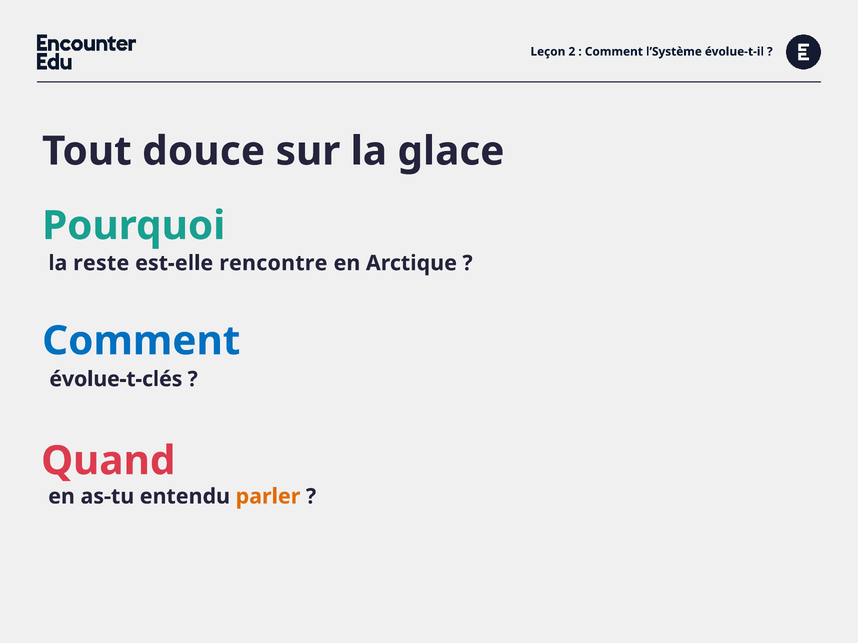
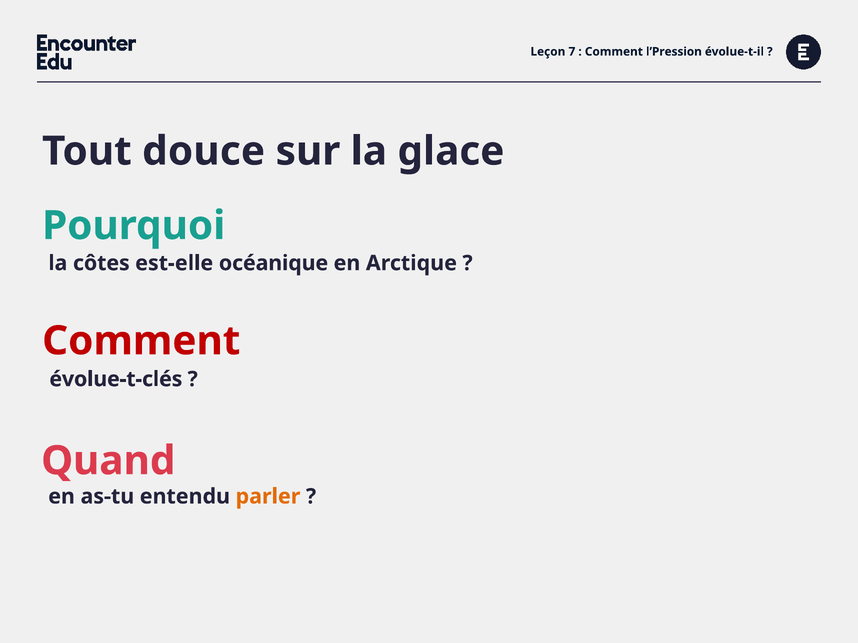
2: 2 -> 7
l’Système: l’Système -> l’Pression
reste: reste -> côtes
rencontre: rencontre -> océanique
Comment at (141, 341) colour: blue -> red
